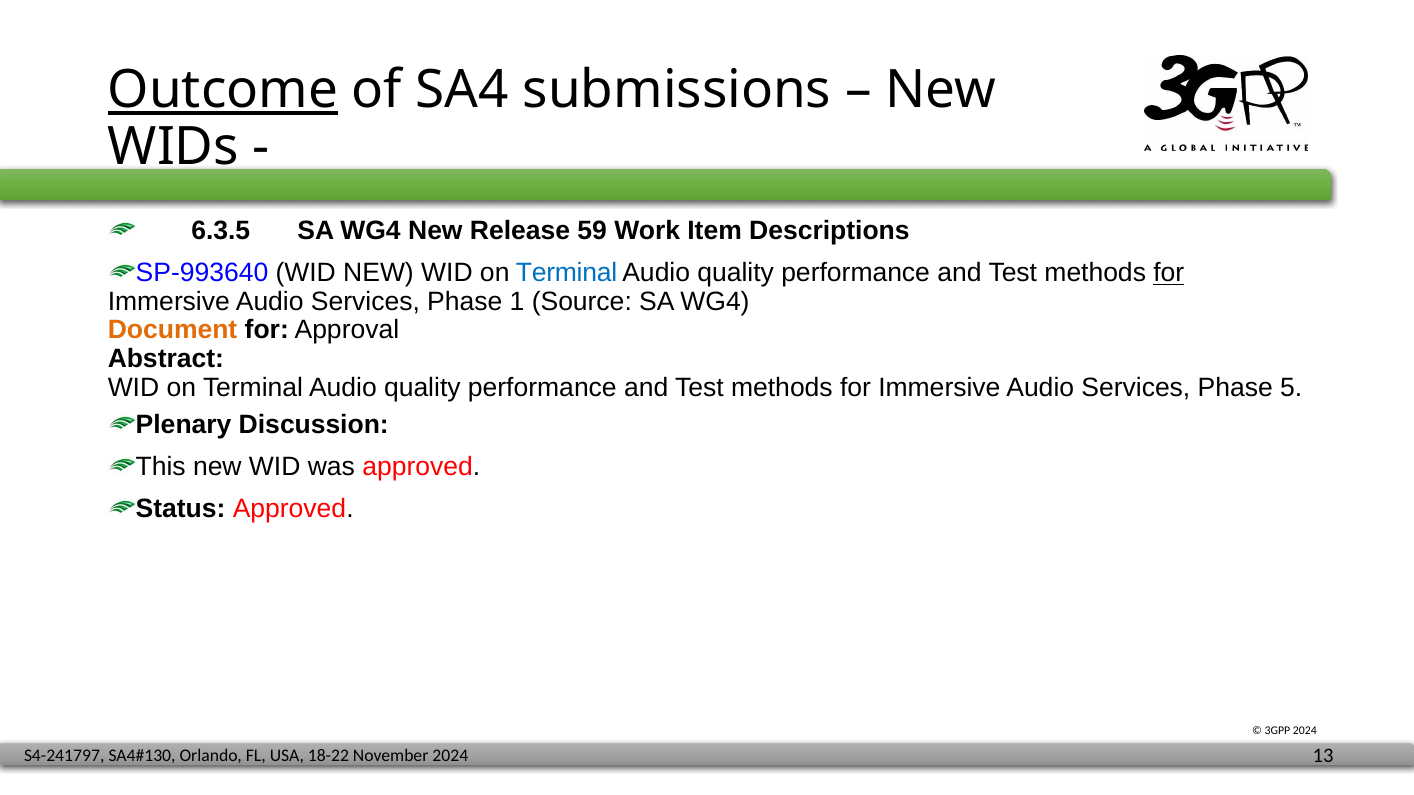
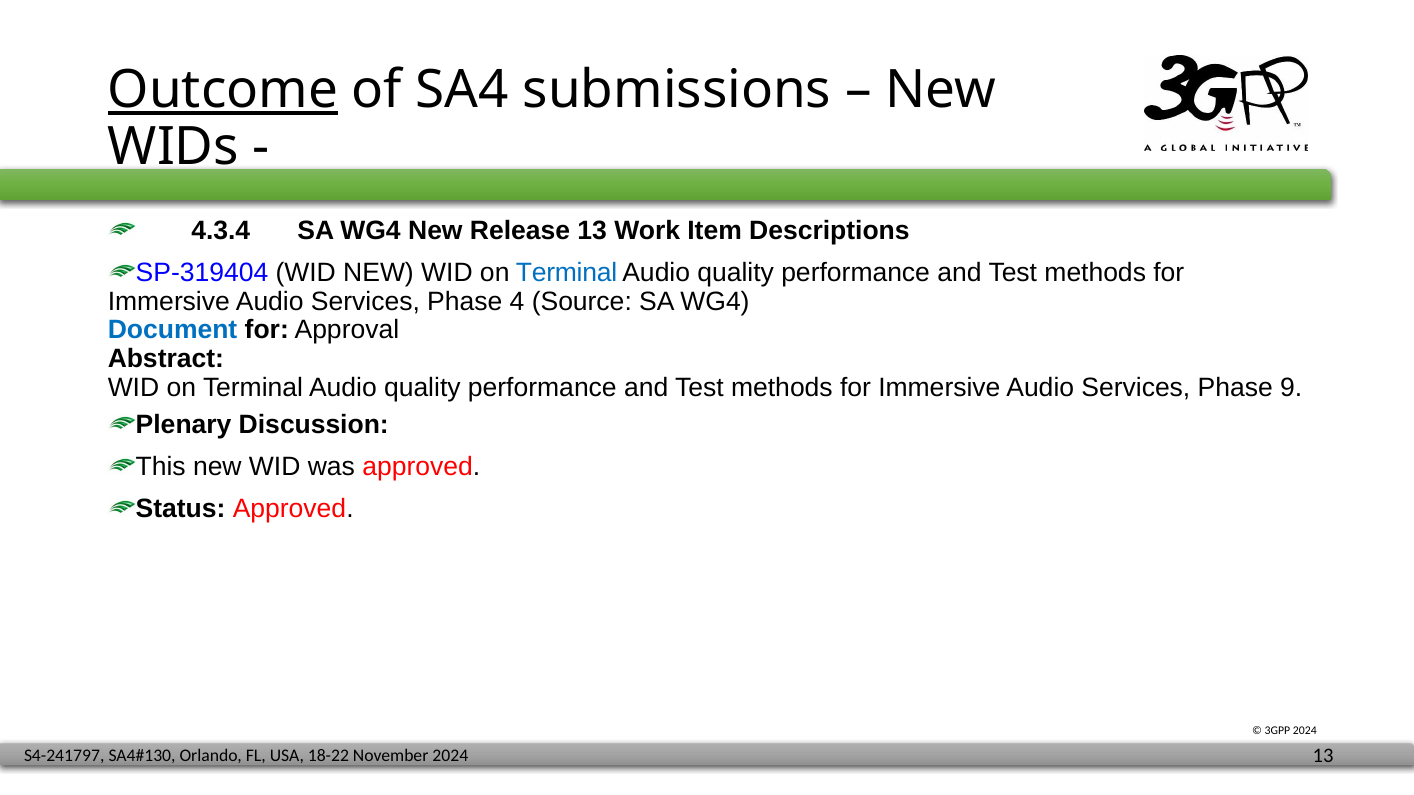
6.3.5: 6.3.5 -> 4.3.4
Release 59: 59 -> 13
SP-993640: SP-993640 -> SP-319404
for at (1169, 273) underline: present -> none
1: 1 -> 4
Document colour: orange -> blue
5: 5 -> 9
